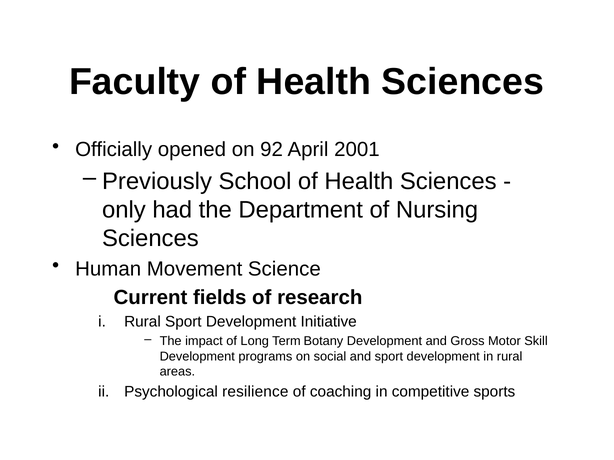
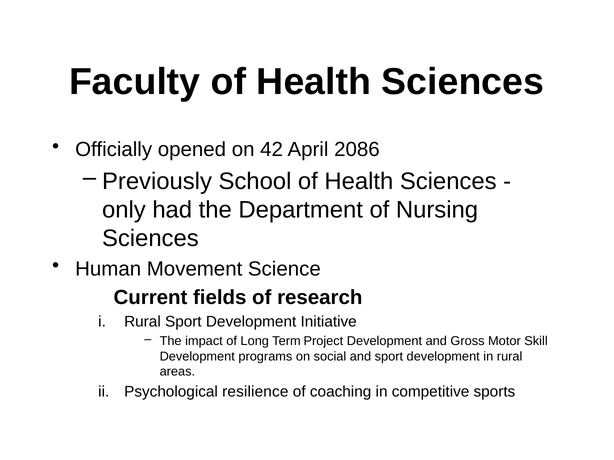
92: 92 -> 42
2001: 2001 -> 2086
Botany: Botany -> Project
